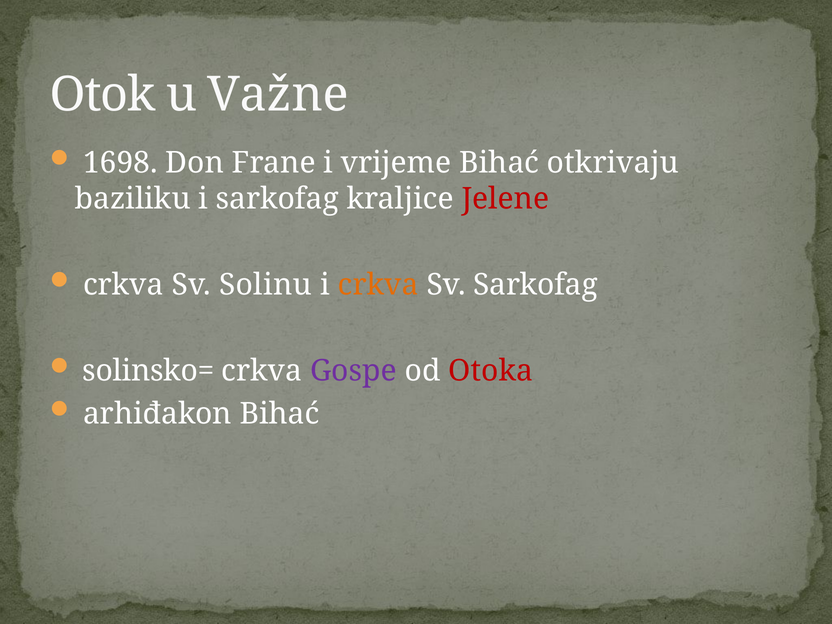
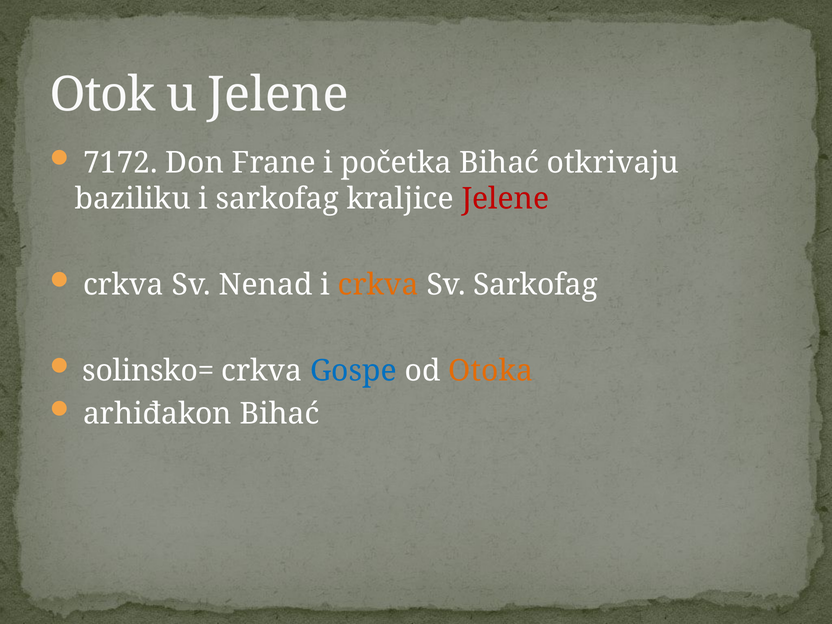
u Važne: Važne -> Jelene
1698: 1698 -> 7172
vrijeme: vrijeme -> početka
Solinu: Solinu -> Nenad
Gospe colour: purple -> blue
Otoka colour: red -> orange
